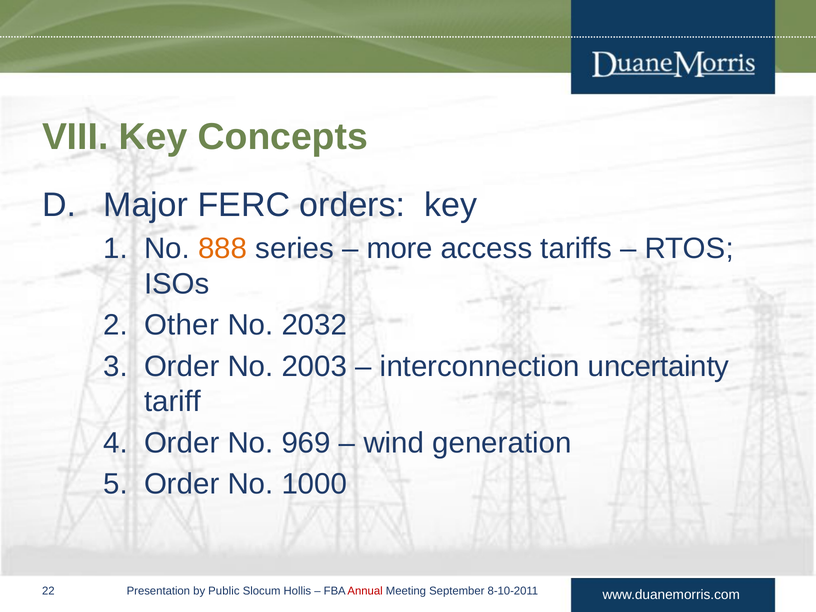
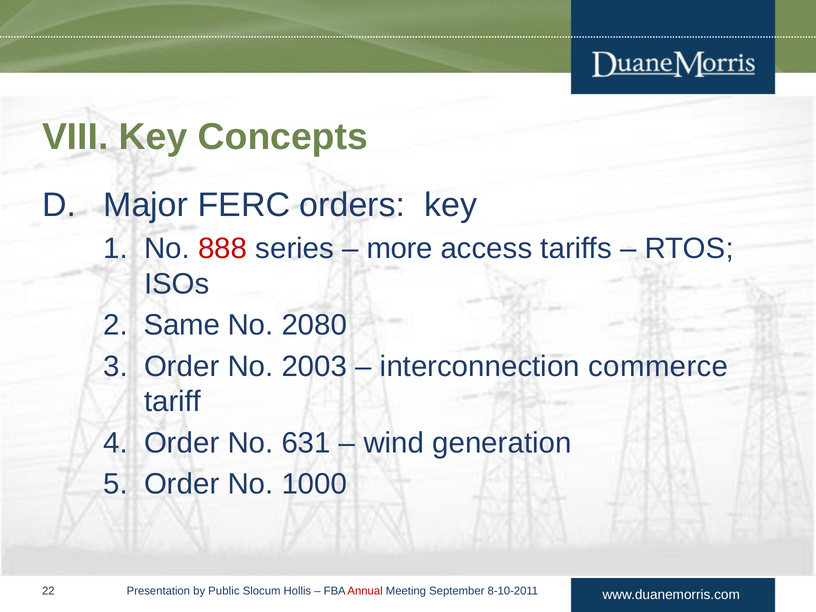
888 colour: orange -> red
Other: Other -> Same
2032: 2032 -> 2080
uncertainty: uncertainty -> commerce
969: 969 -> 631
